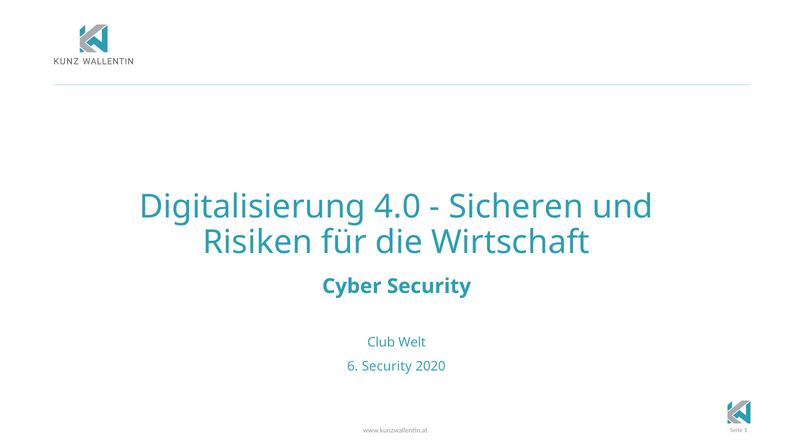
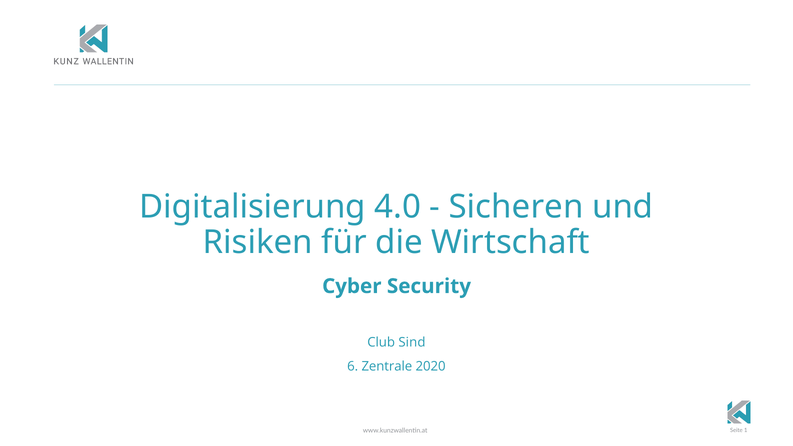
Welt: Welt -> Sind
6 Security: Security -> Zentrale
